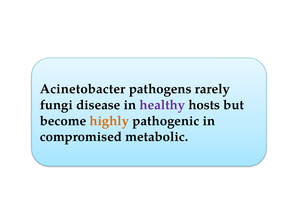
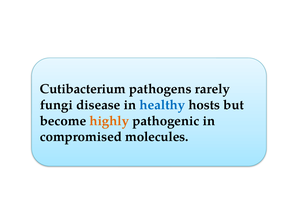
Acinetobacter: Acinetobacter -> Cutibacterium
healthy colour: purple -> blue
metabolic: metabolic -> molecules
